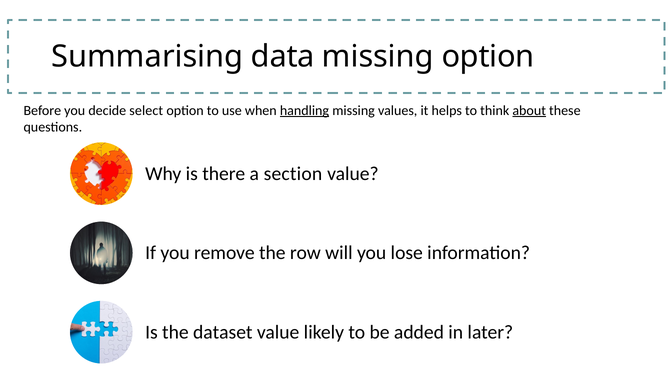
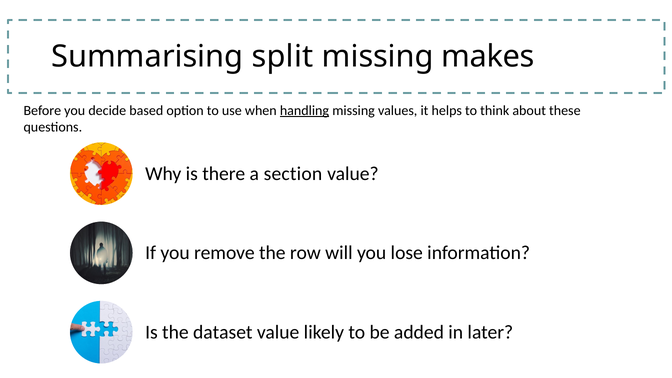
data: data -> split
missing option: option -> makes
select: select -> based
about underline: present -> none
